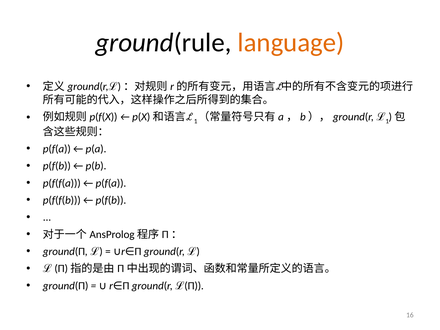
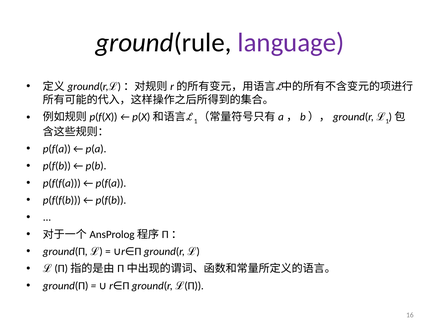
language colour: orange -> purple
